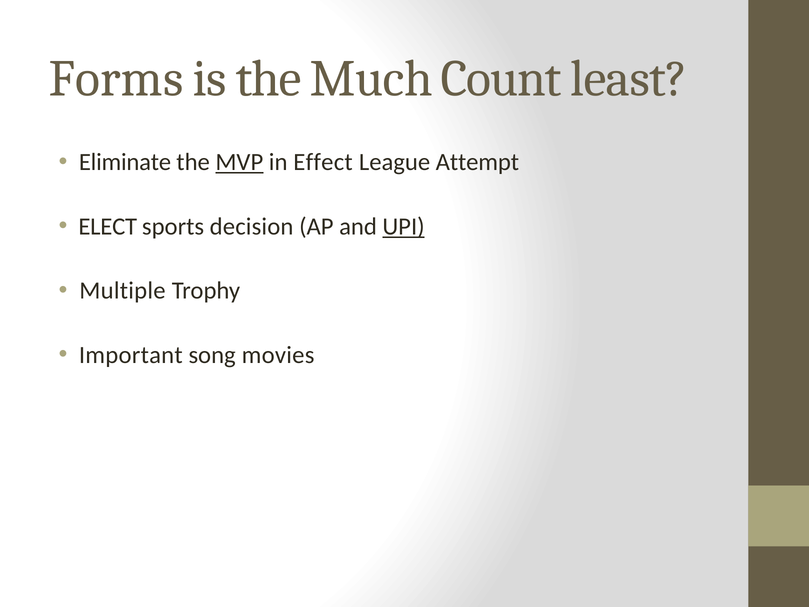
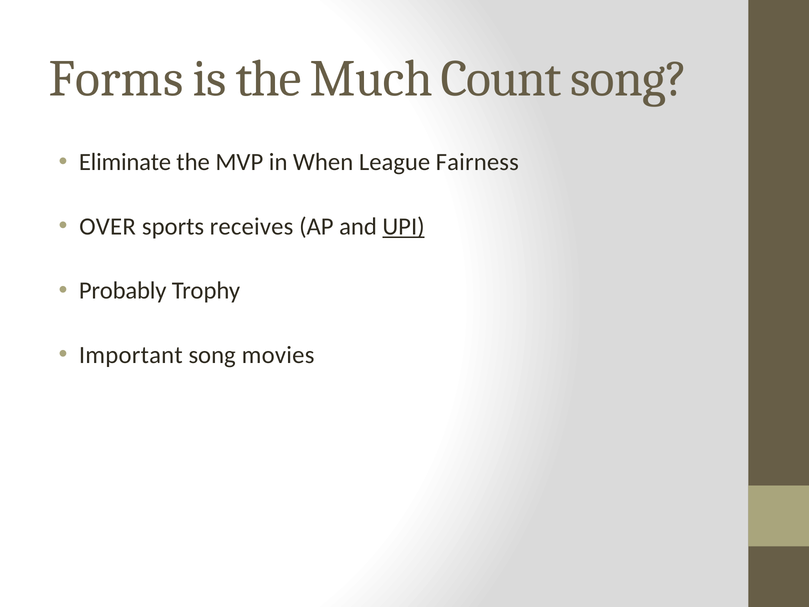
Count least: least -> song
MVP underline: present -> none
Effect: Effect -> When
Attempt: Attempt -> Fairness
ELECT: ELECT -> OVER
decision: decision -> receives
Multiple: Multiple -> Probably
